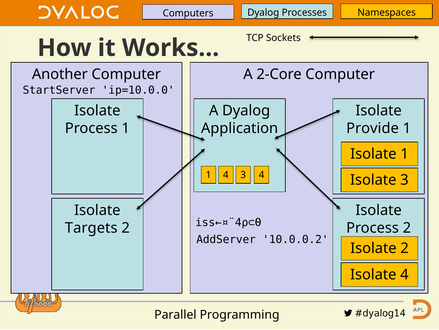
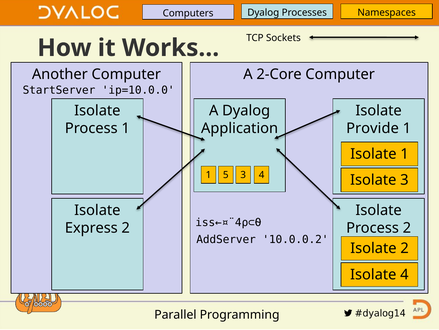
4 at (226, 174): 4 -> 5
Targets: Targets -> Express
